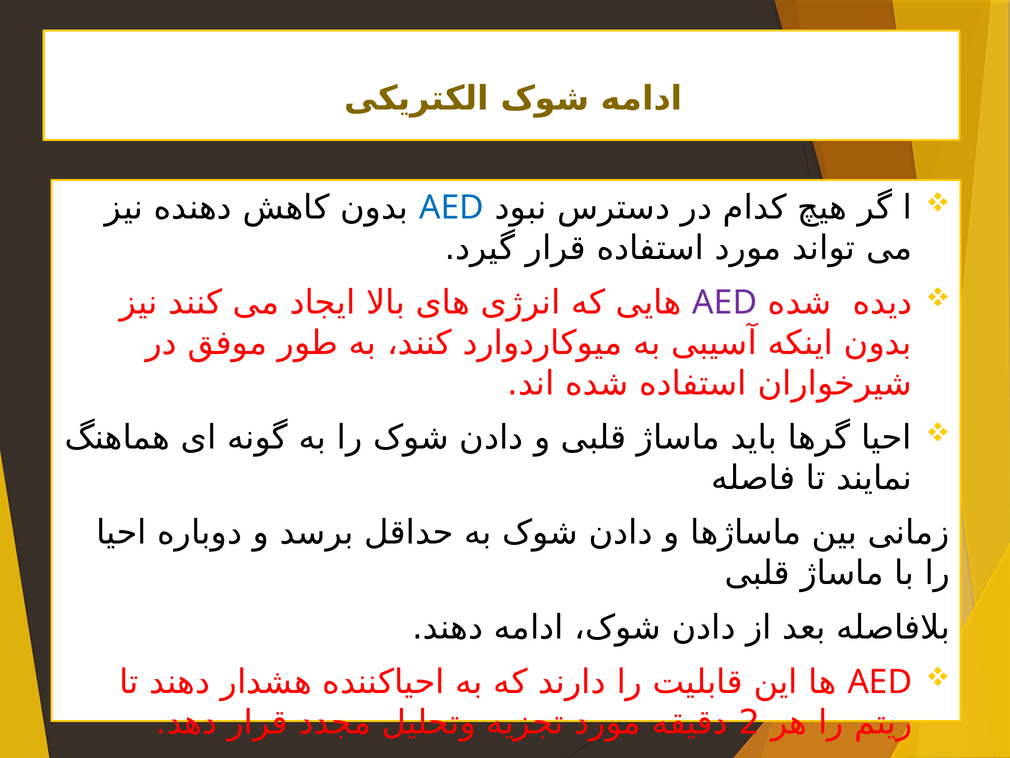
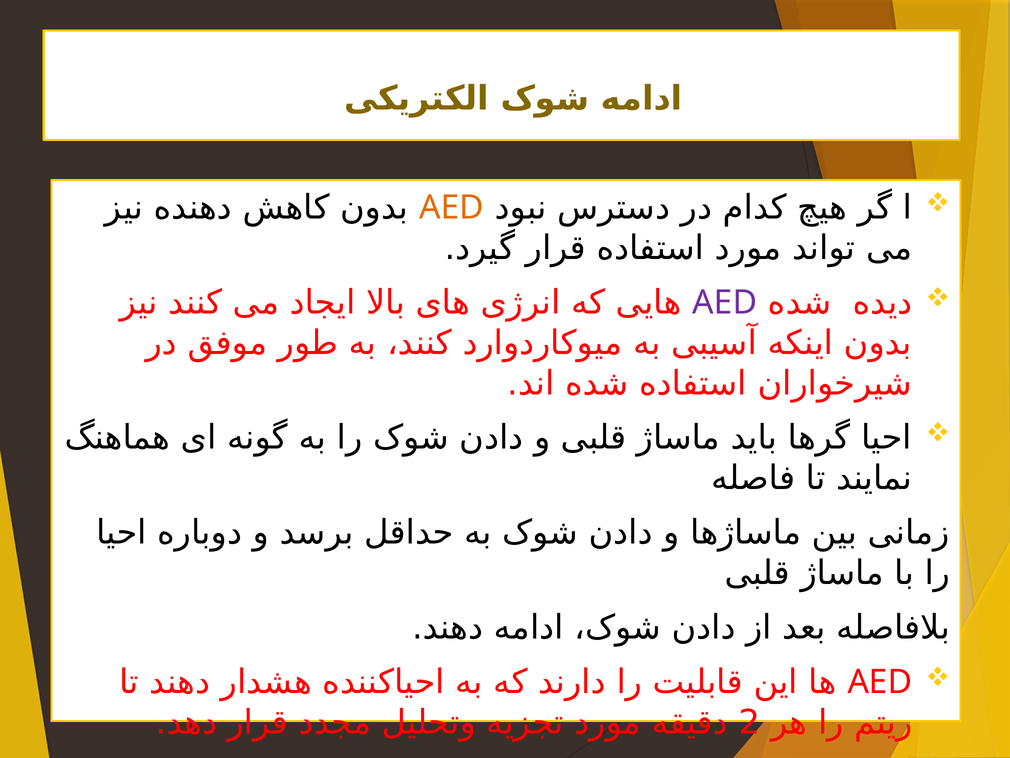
AED at (451, 208) colour: blue -> orange
